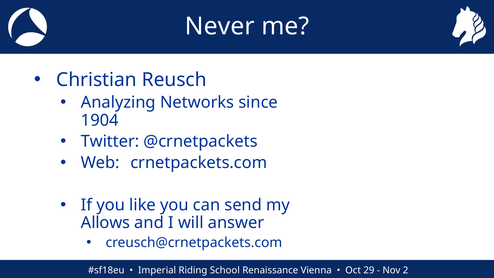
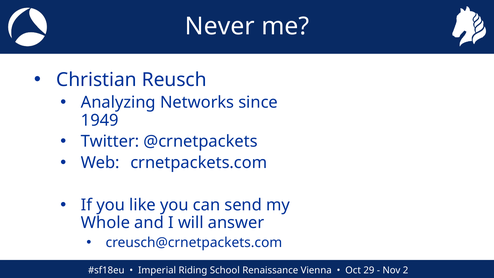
1904: 1904 -> 1949
Allows: Allows -> Whole
